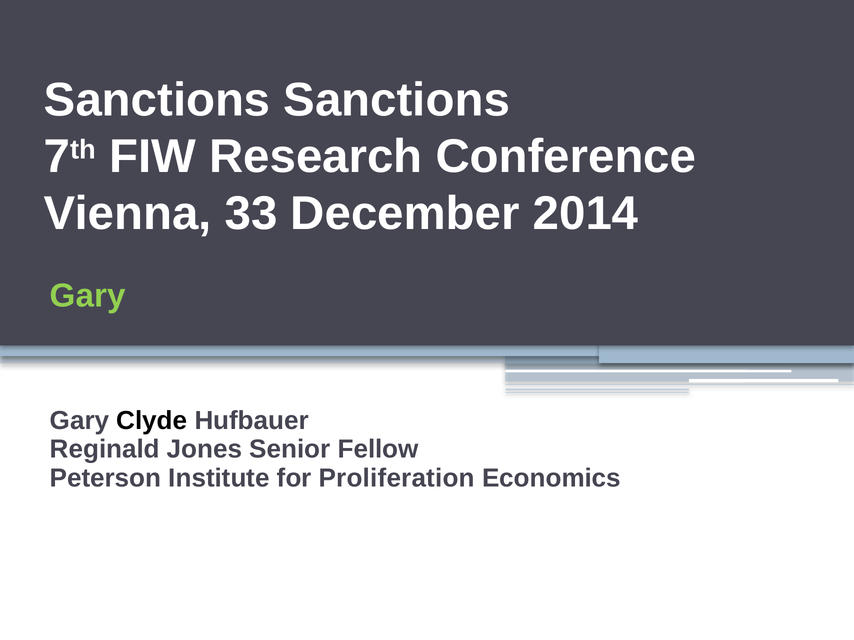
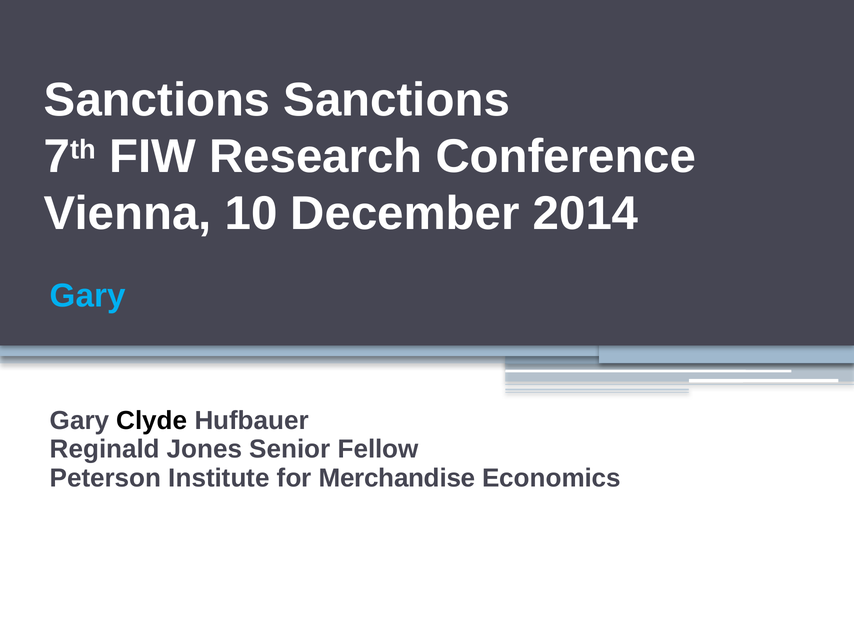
33: 33 -> 10
Gary at (88, 296) colour: light green -> light blue
Proliferation: Proliferation -> Merchandise
